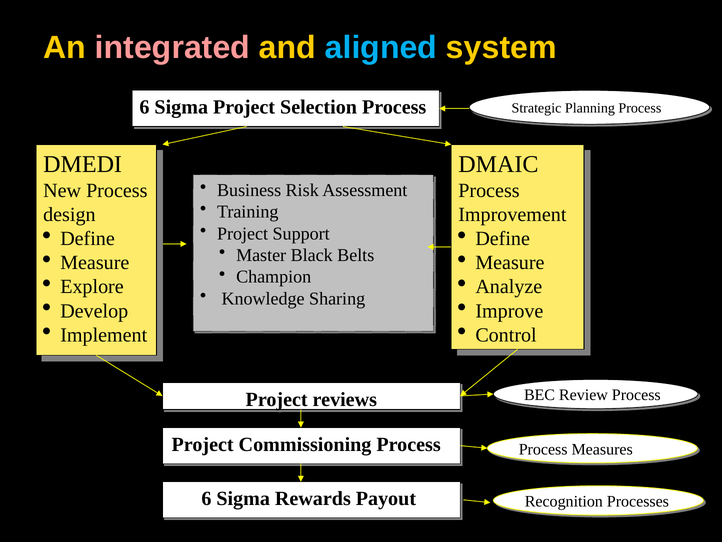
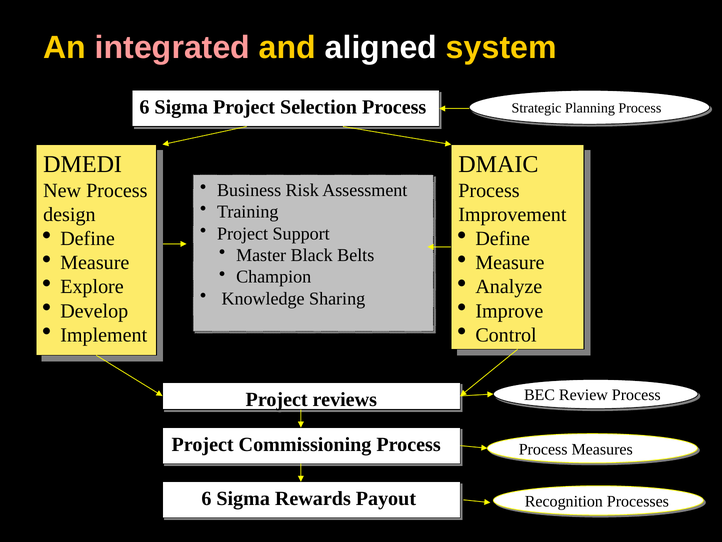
aligned colour: light blue -> white
